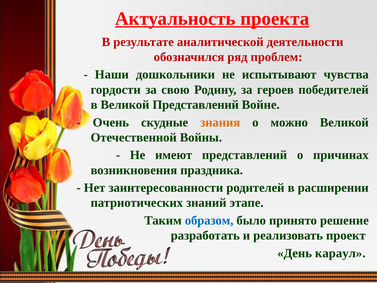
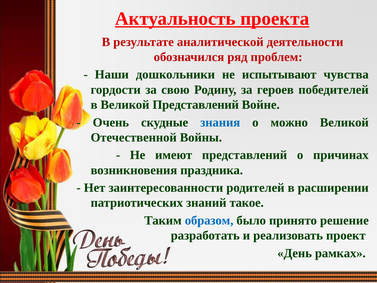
знания colour: orange -> blue
этапе: этапе -> такое
караул: караул -> рамках
